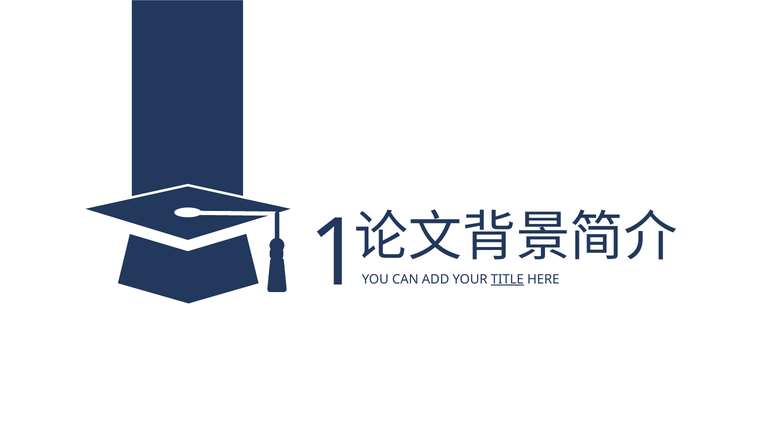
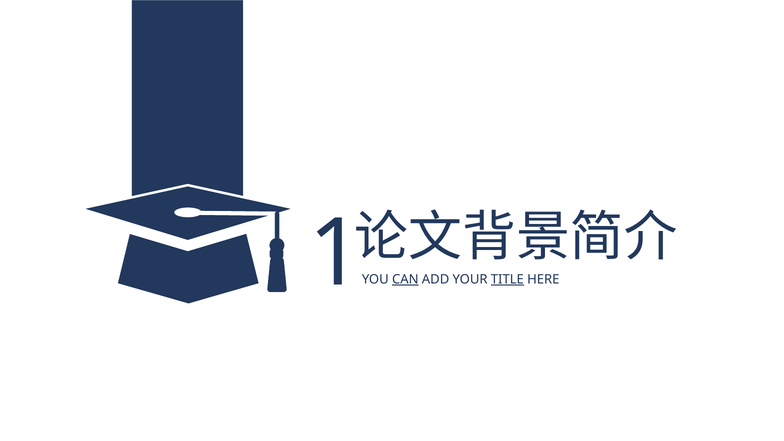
CAN underline: none -> present
